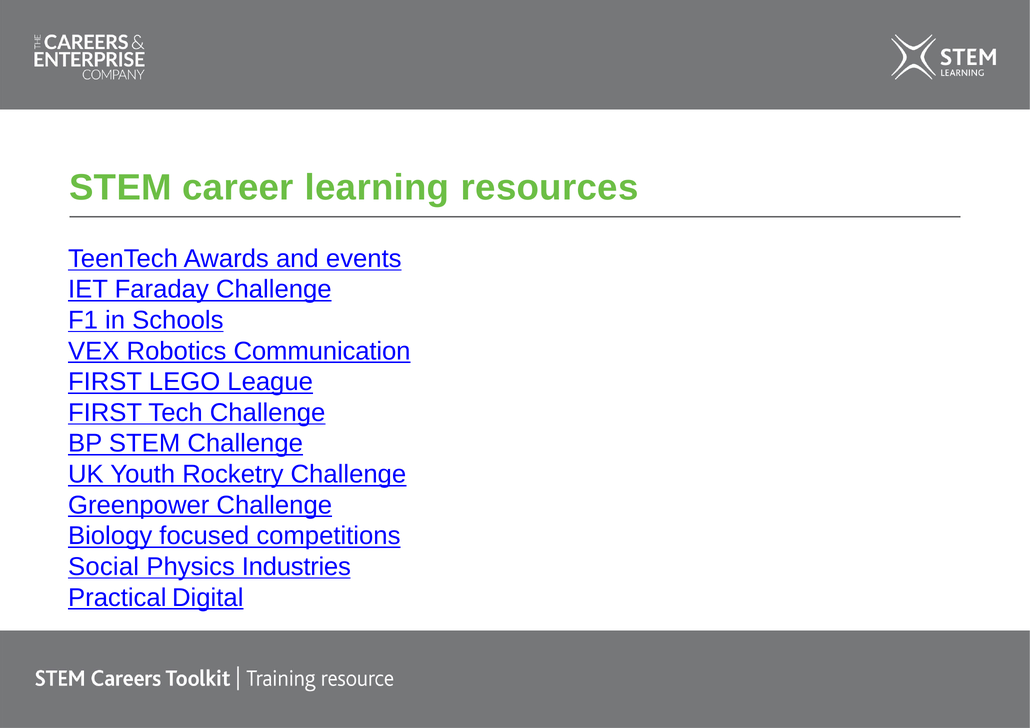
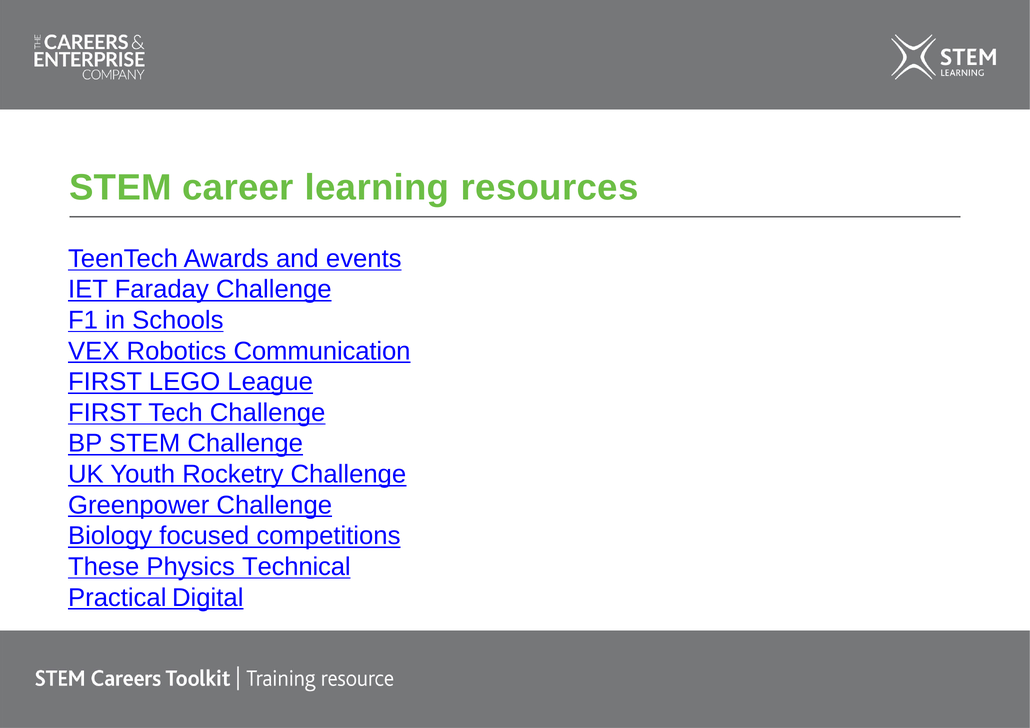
Social: Social -> These
Industries: Industries -> Technical
